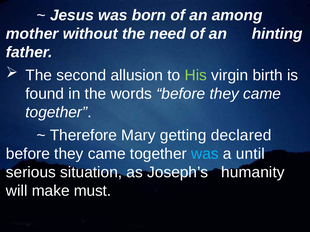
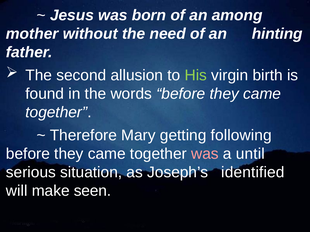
declared: declared -> following
was at (205, 154) colour: light blue -> pink
humanity: humanity -> identified
must: must -> seen
